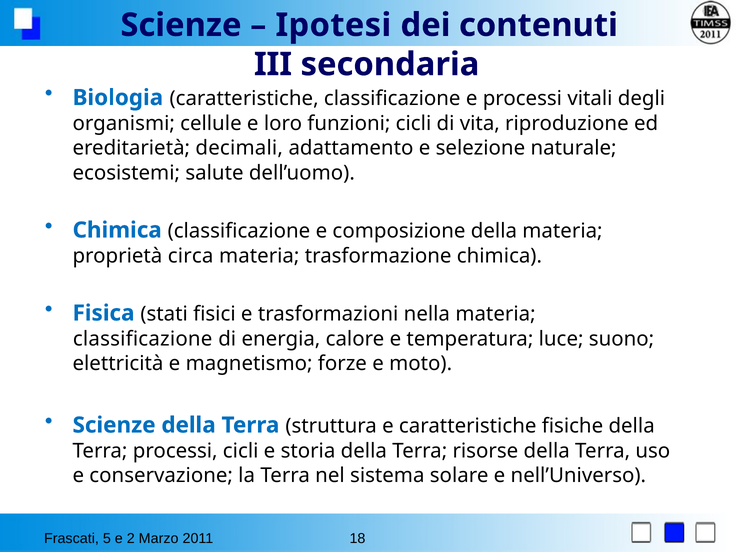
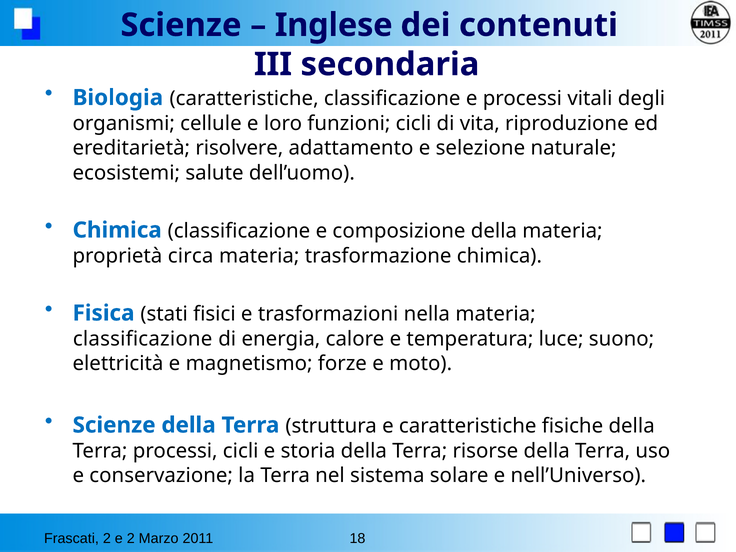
Ipotesi: Ipotesi -> Inglese
decimali: decimali -> risolvere
Frascati 5: 5 -> 2
